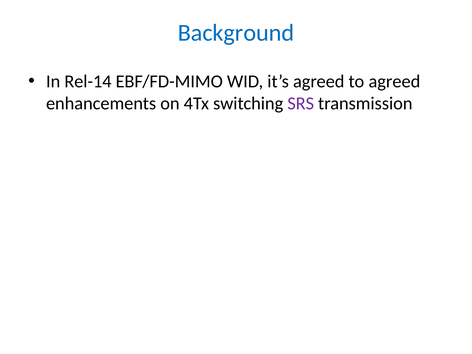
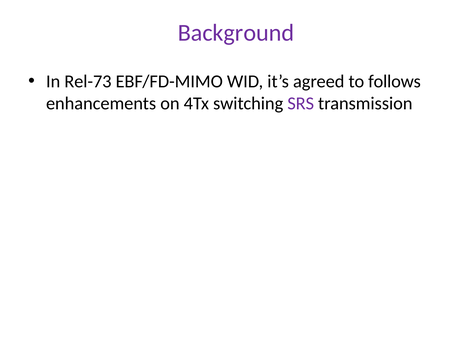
Background colour: blue -> purple
Rel-14: Rel-14 -> Rel-73
to agreed: agreed -> follows
